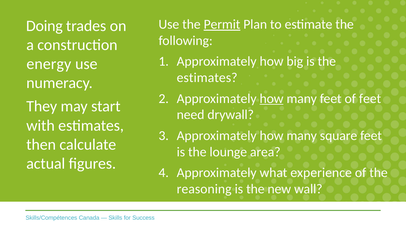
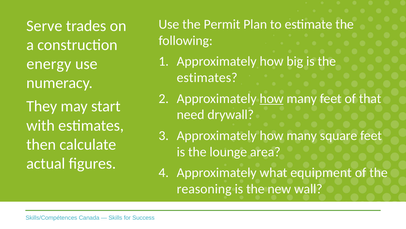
Permit underline: present -> none
Doing: Doing -> Serve
of feet: feet -> that
experience: experience -> equipment
